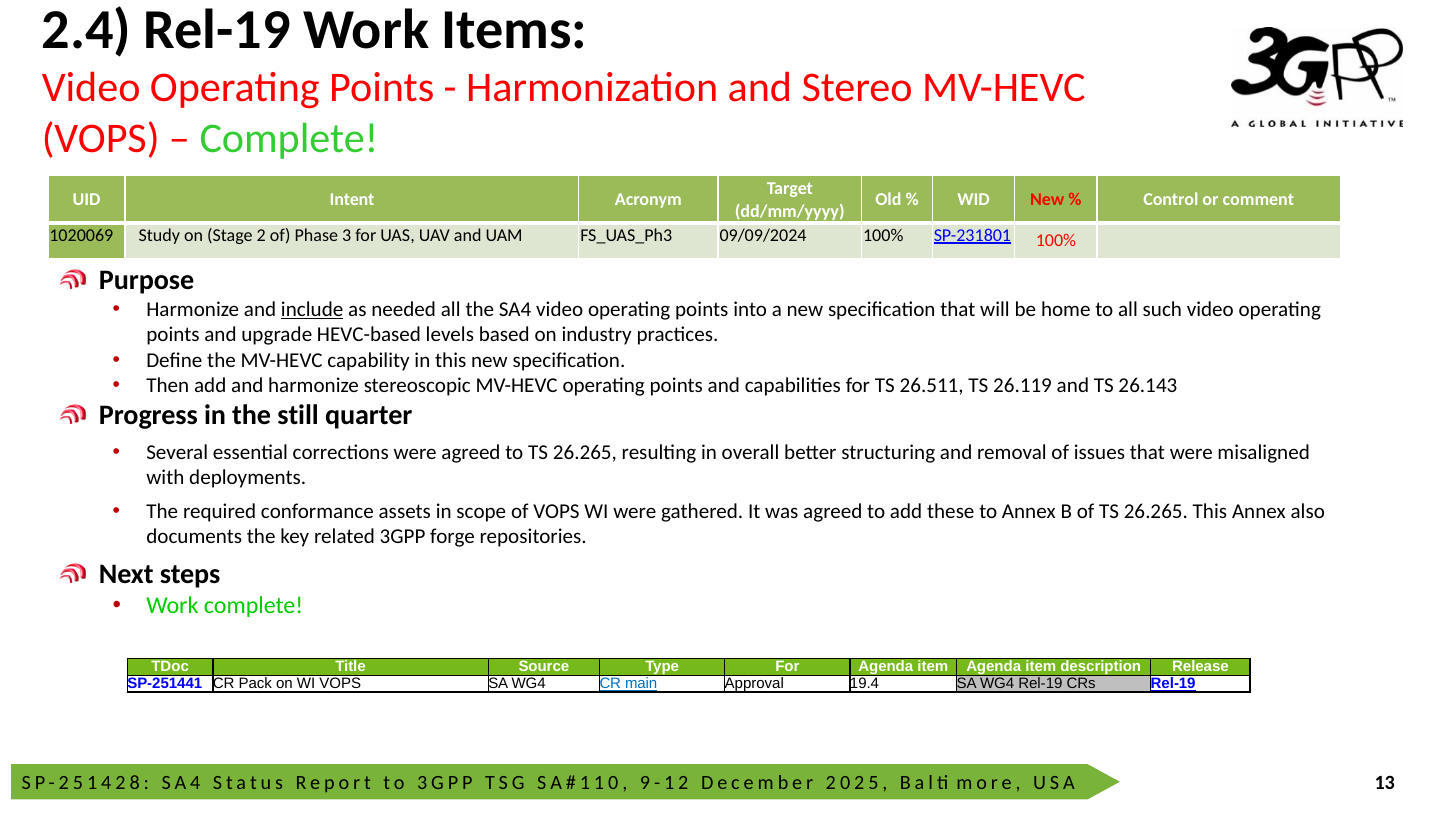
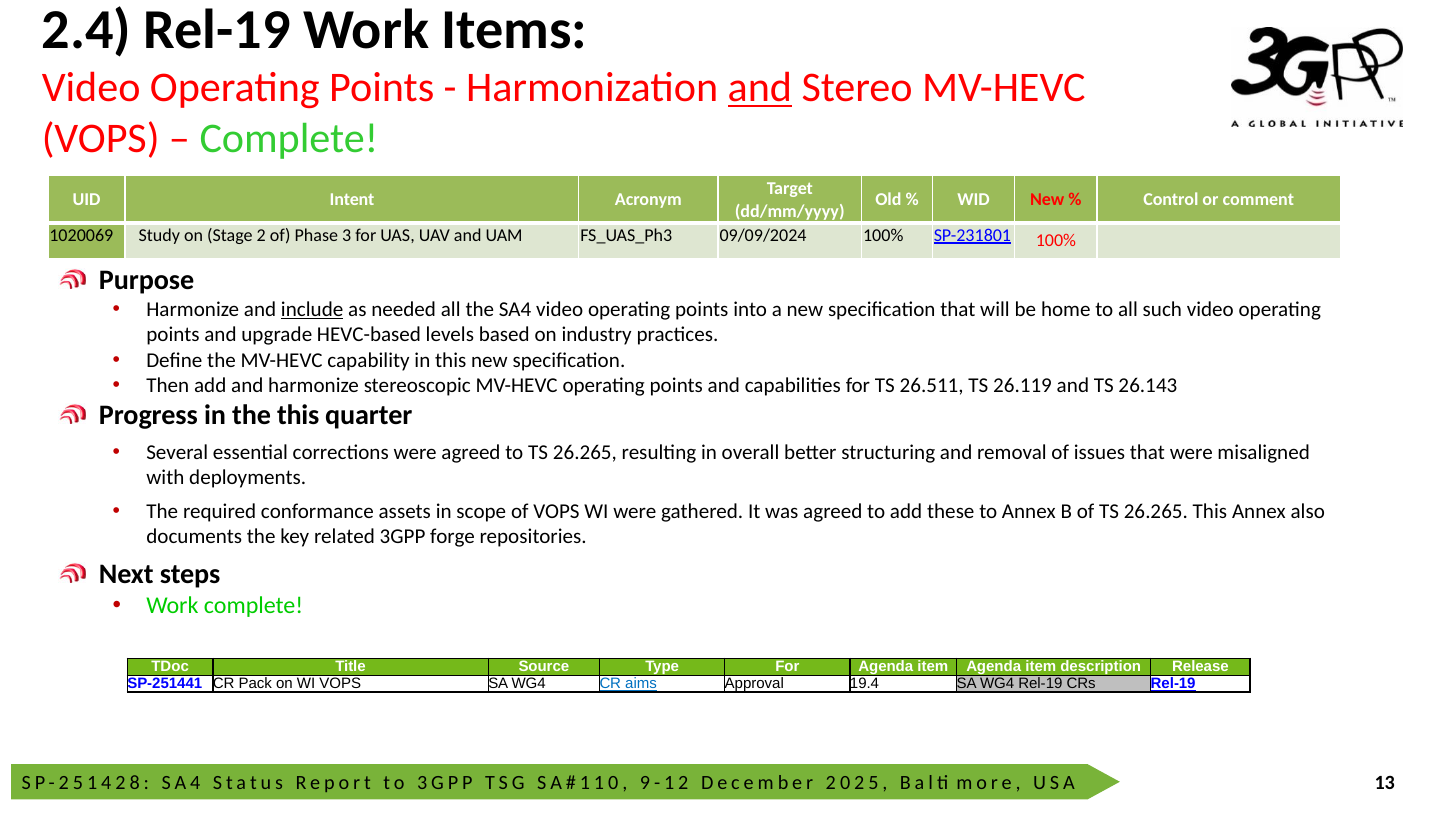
and at (760, 88) underline: none -> present
the still: still -> this
main: main -> aims
